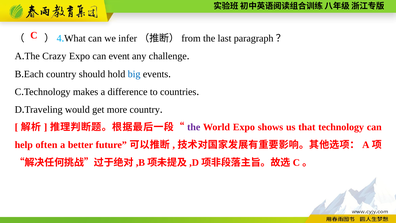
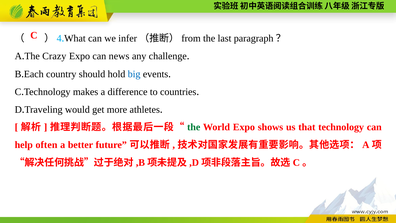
event: event -> news
more country: country -> athletes
the at (194, 127) colour: purple -> green
